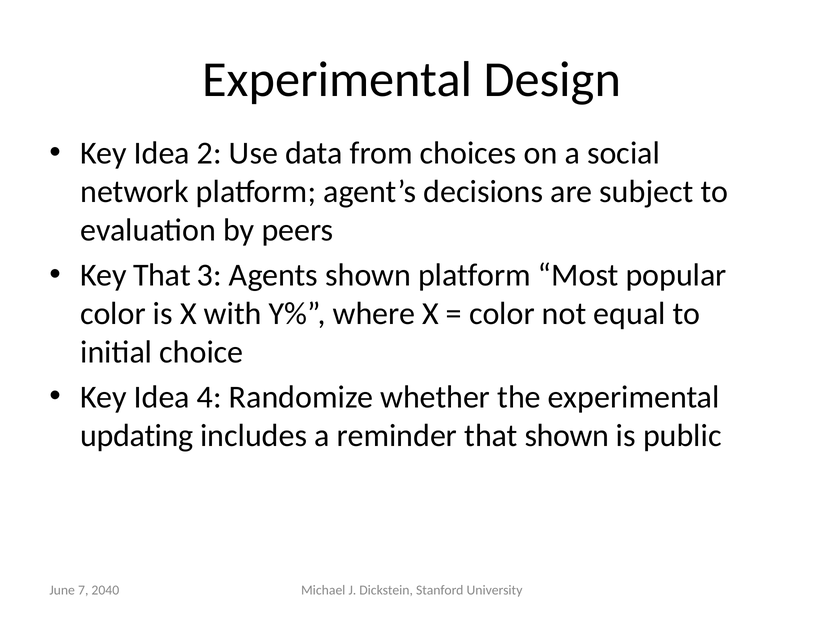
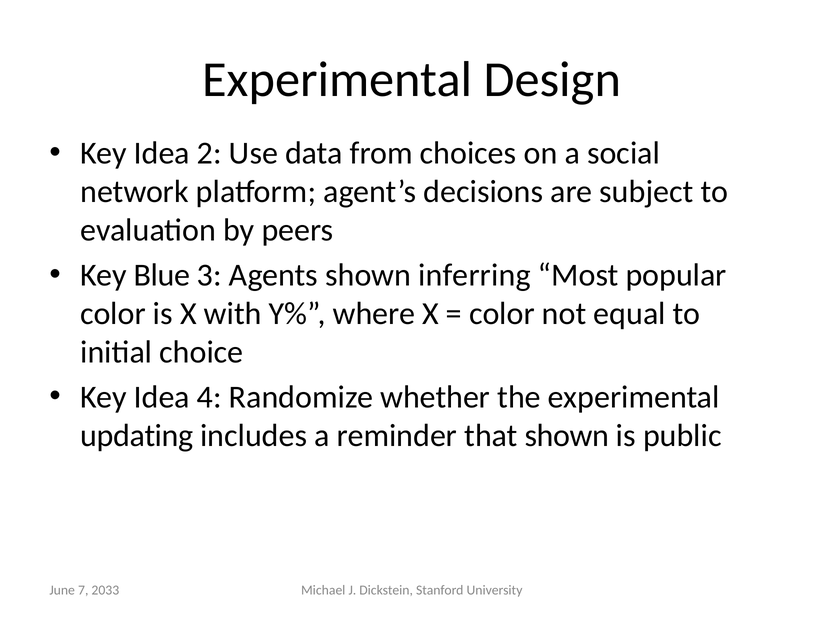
Key That: That -> Blue
shown platform: platform -> inferring
2040: 2040 -> 2033
